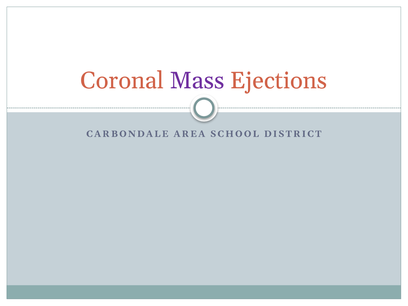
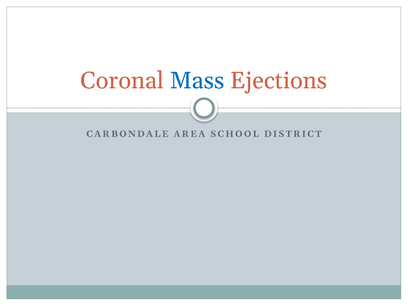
Mass colour: purple -> blue
